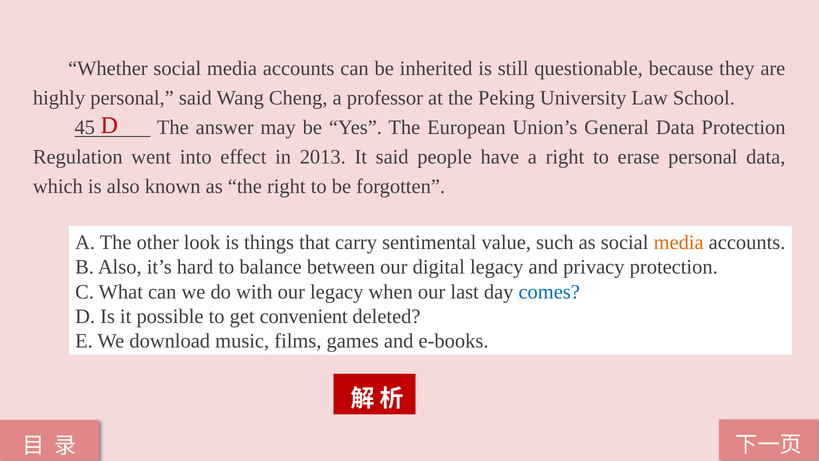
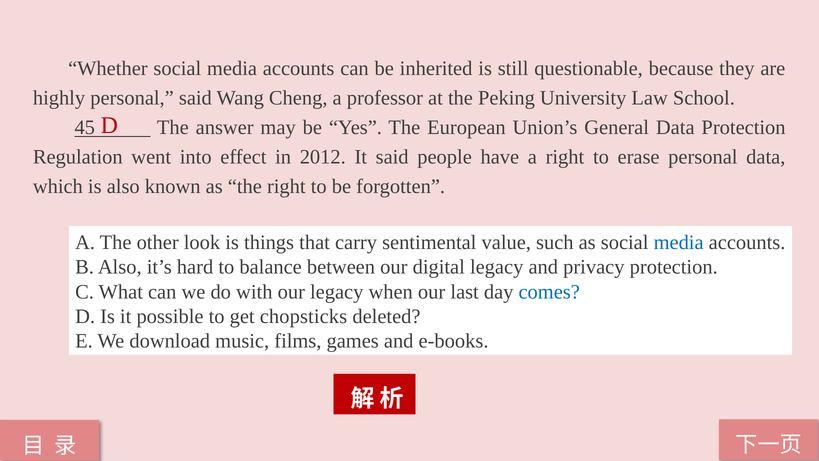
2013: 2013 -> 2012
media at (679, 242) colour: orange -> blue
convenient: convenient -> chopsticks
